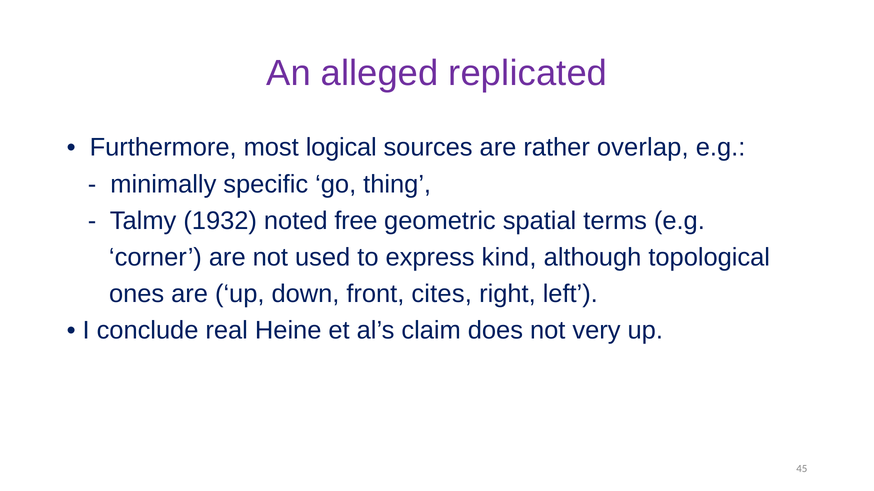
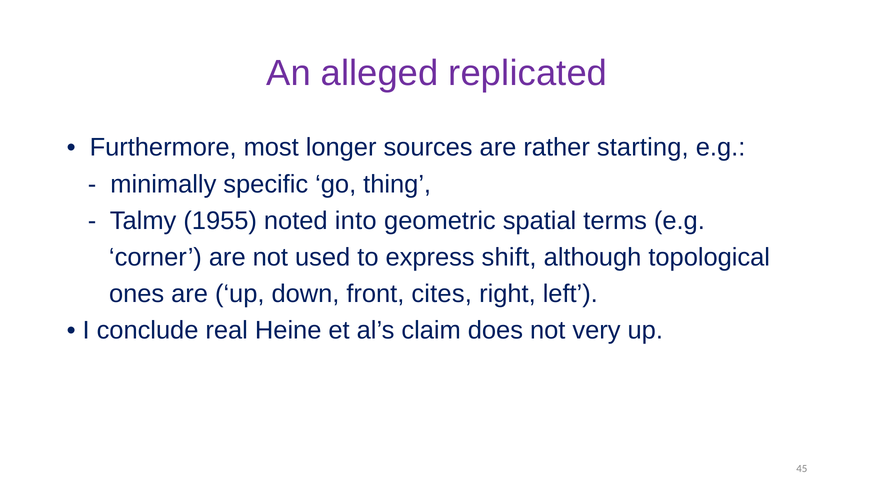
logical: logical -> longer
overlap: overlap -> starting
1932: 1932 -> 1955
free: free -> into
kind: kind -> shift
